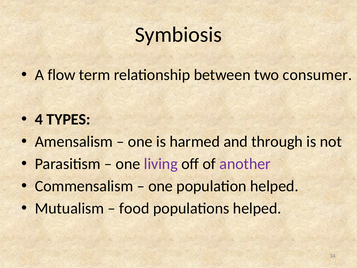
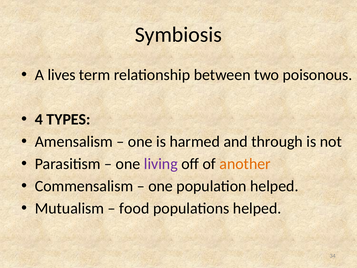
flow: flow -> lives
consumer: consumer -> poisonous
another colour: purple -> orange
